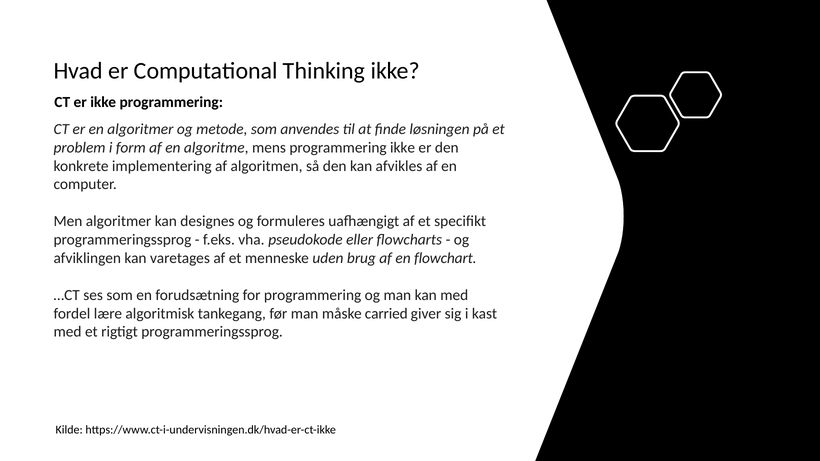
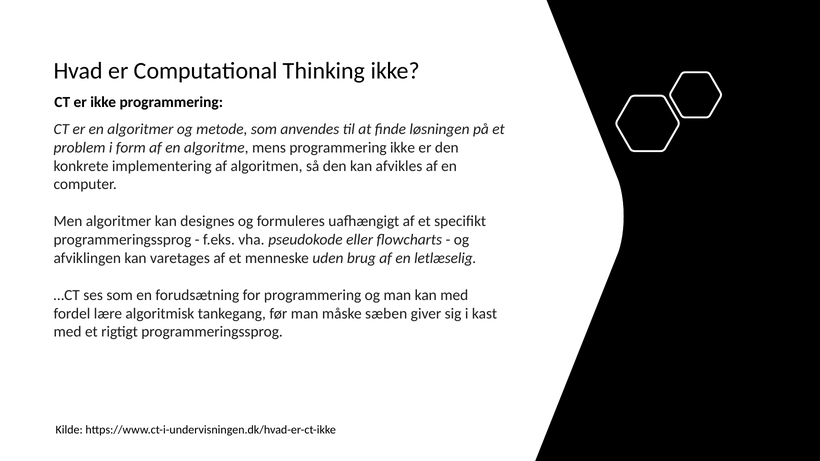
flowchart: flowchart -> letlæselig
carried: carried -> sæben
